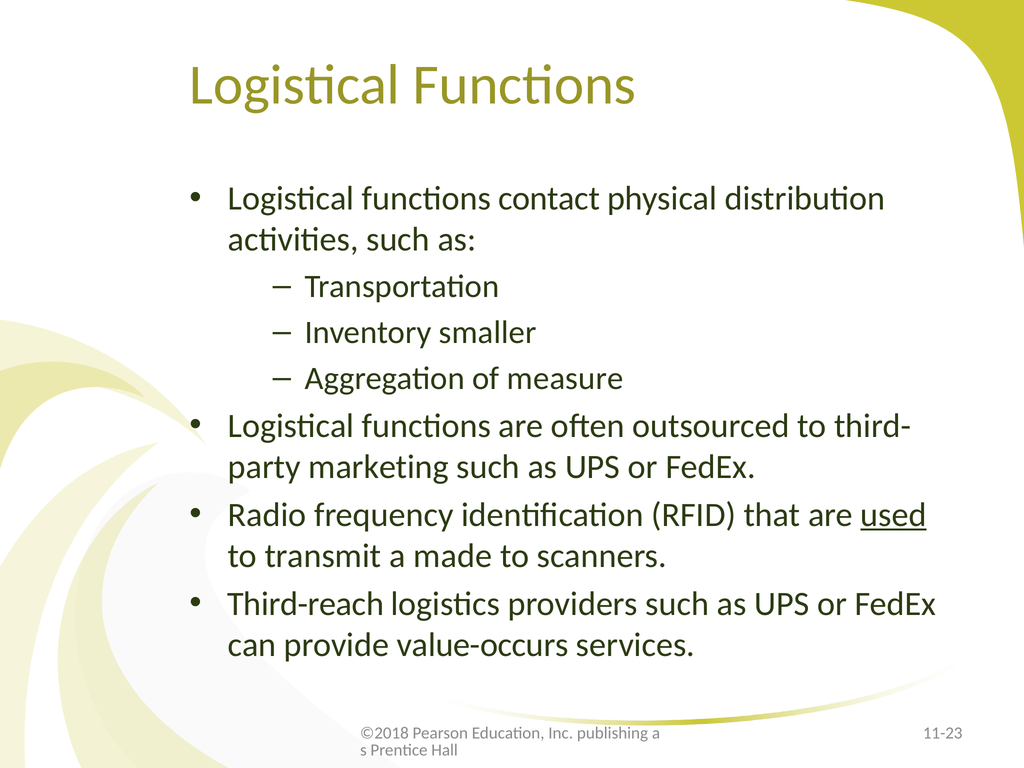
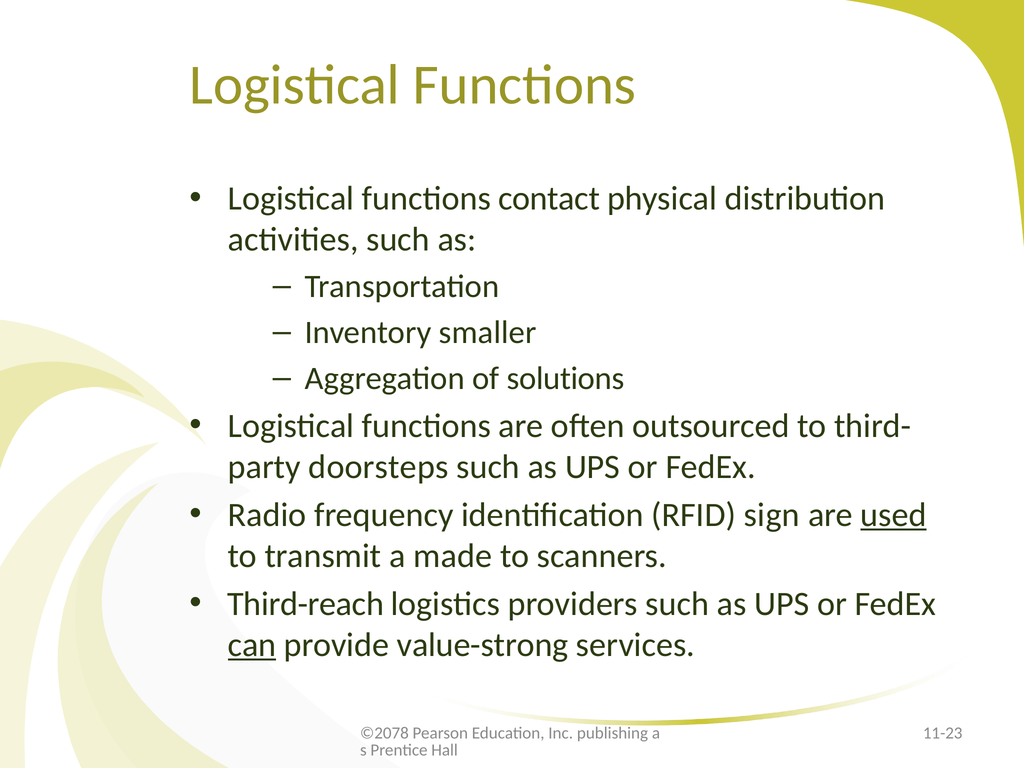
measure: measure -> solutions
marketing: marketing -> doorsteps
that: that -> sign
can underline: none -> present
value-occurs: value-occurs -> value-strong
©2018: ©2018 -> ©2078
